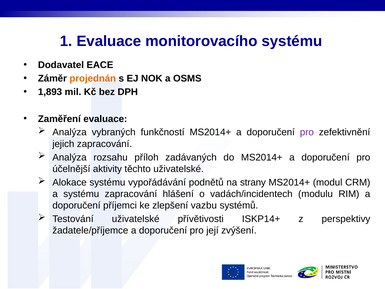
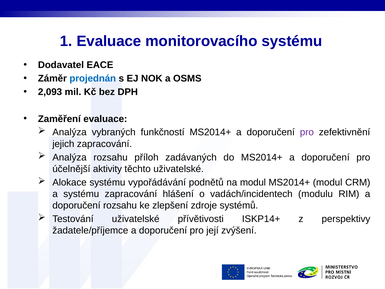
projednán colour: orange -> blue
1,893: 1,893 -> 2,093
na strany: strany -> modul
doporučení příjemci: příjemci -> rozsahu
vazbu: vazbu -> zdroje
